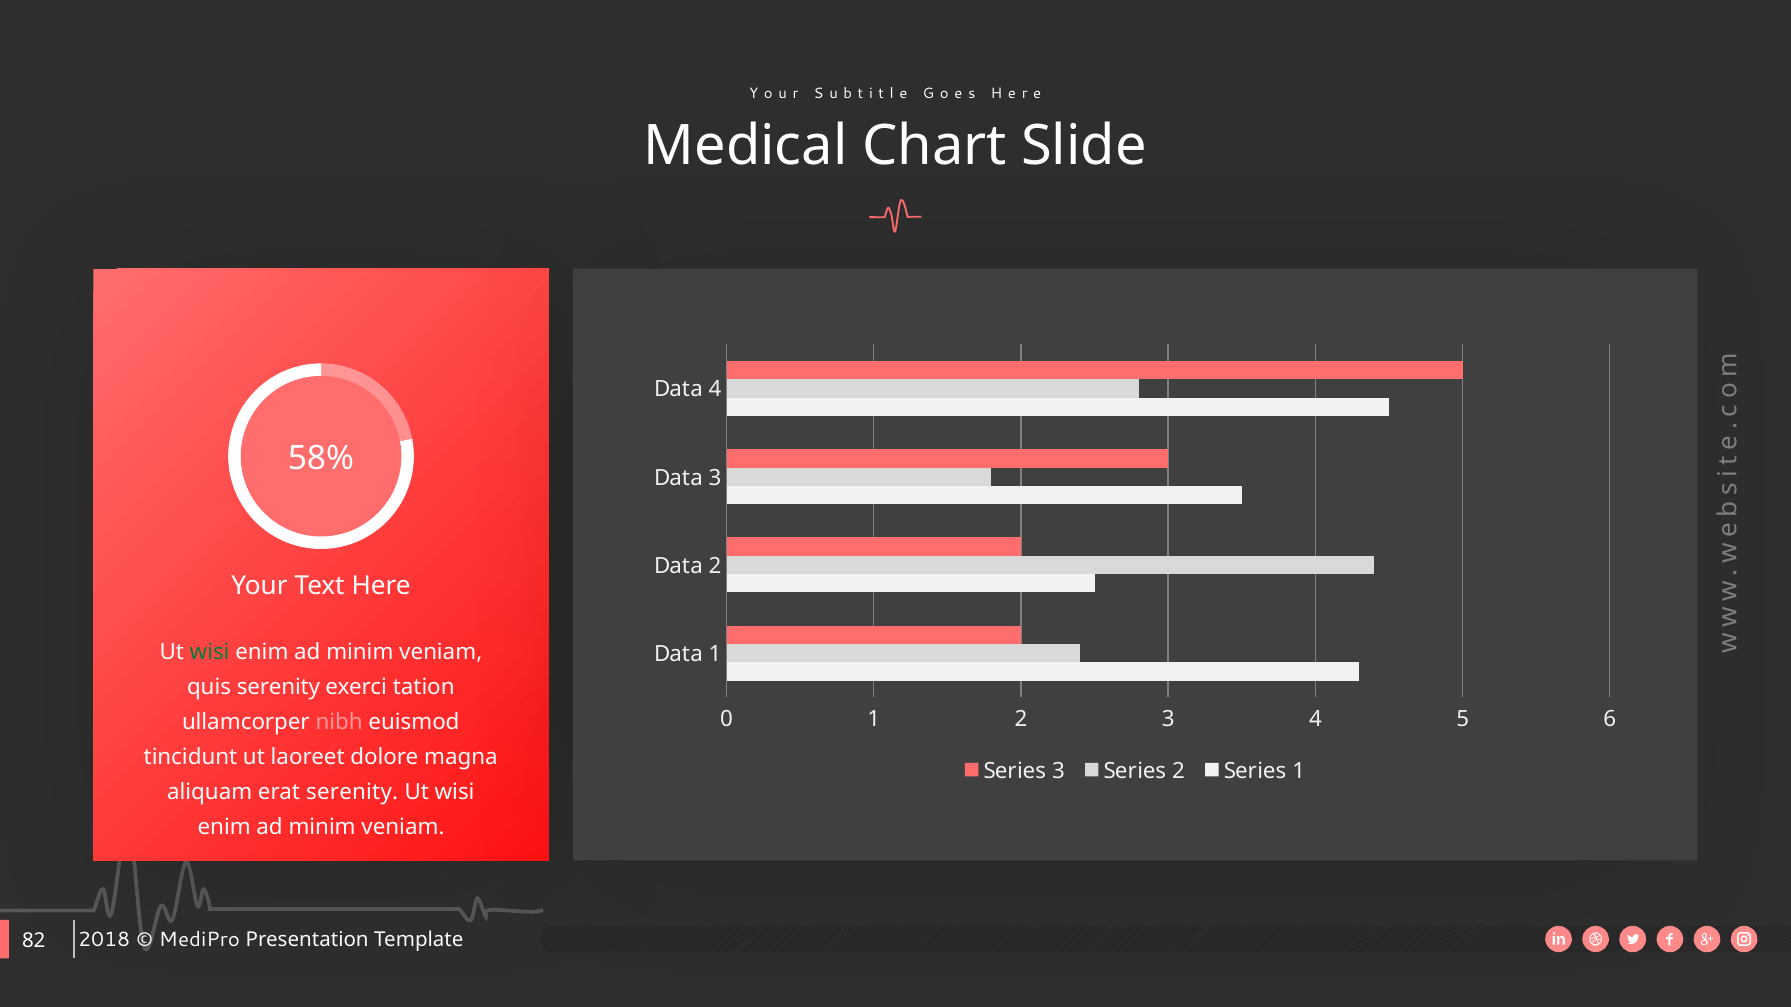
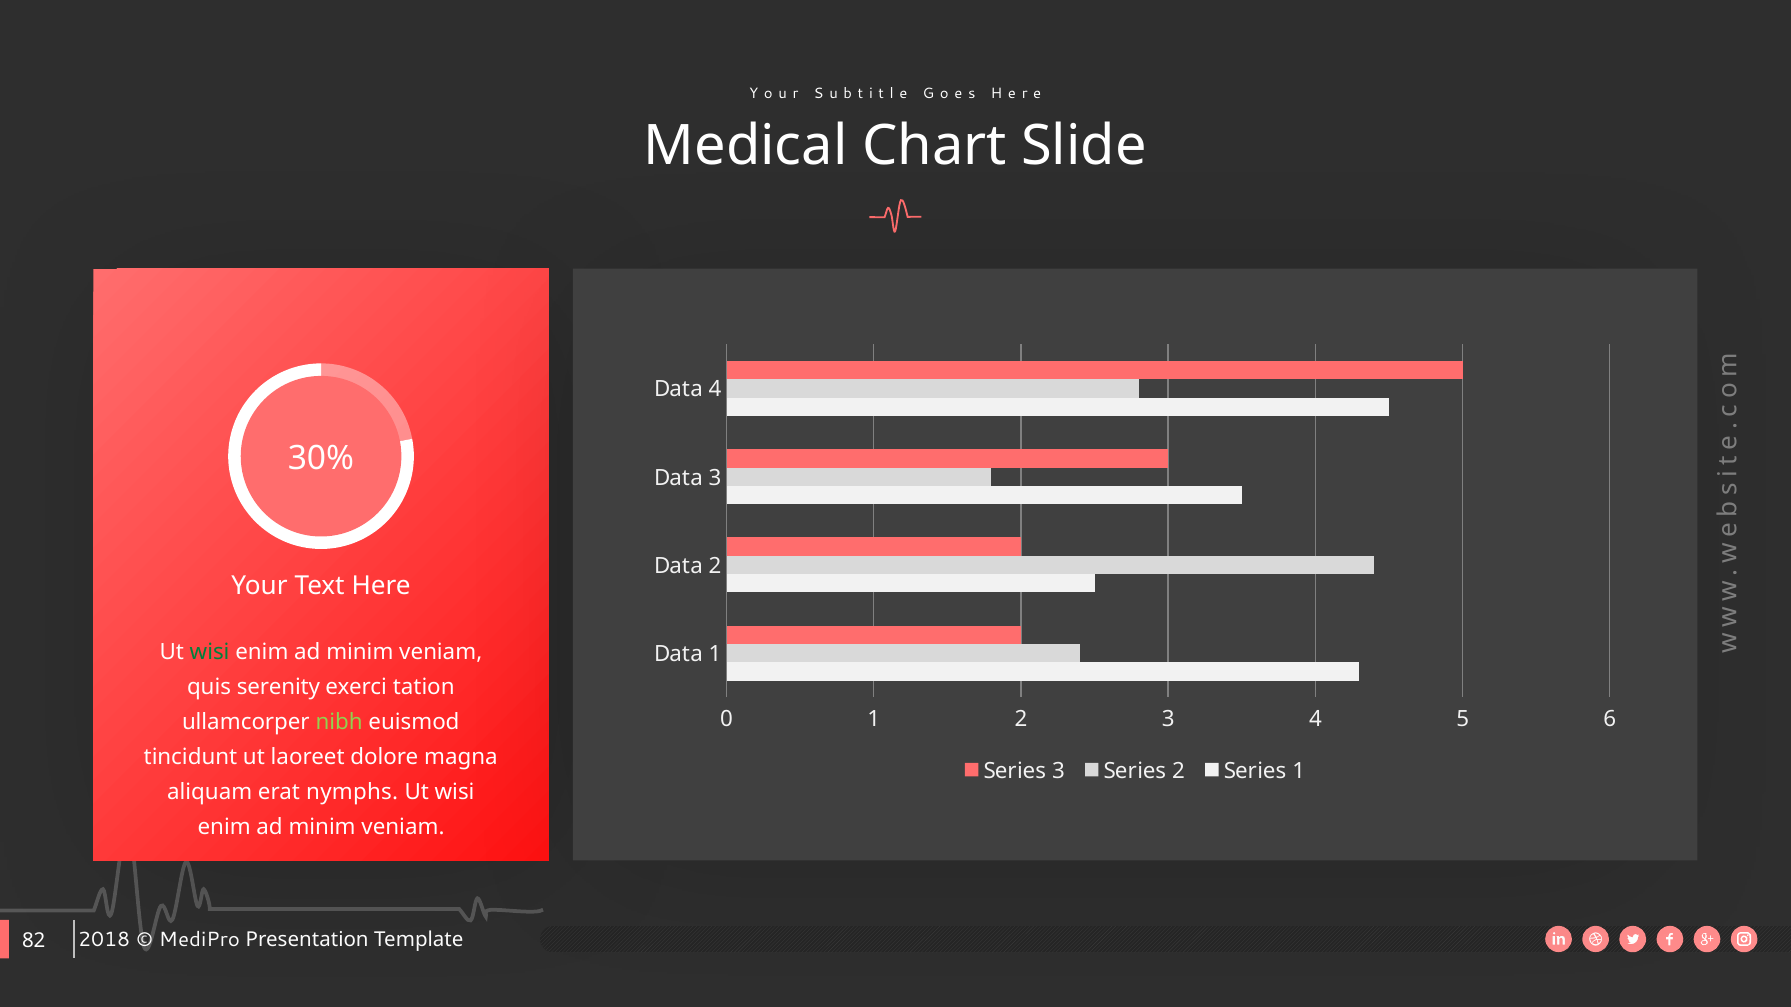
58%: 58% -> 30%
nibh colour: pink -> light green
erat serenity: serenity -> nymphs
